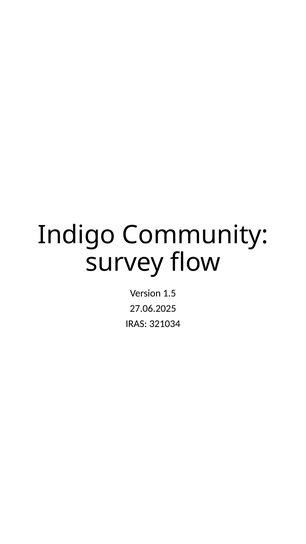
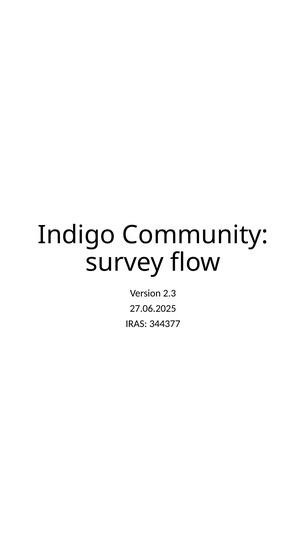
1.5: 1.5 -> 2.3
321034: 321034 -> 344377
